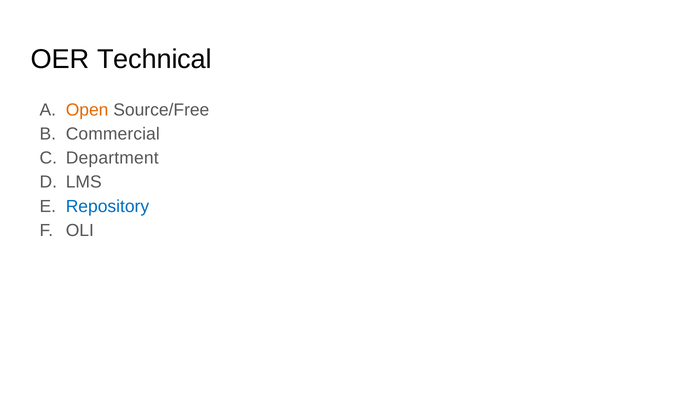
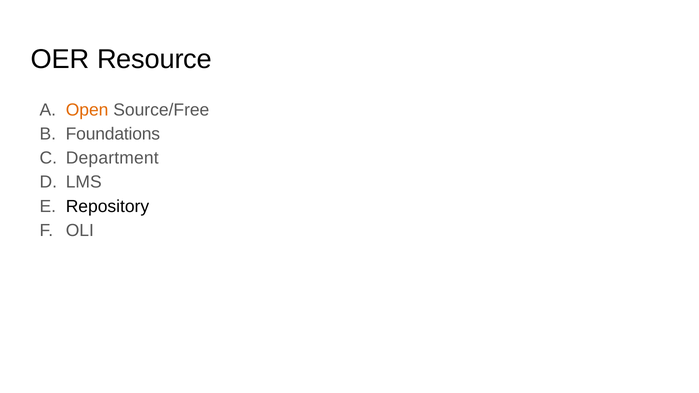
Technical: Technical -> Resource
Commercial: Commercial -> Foundations
Repository colour: blue -> black
